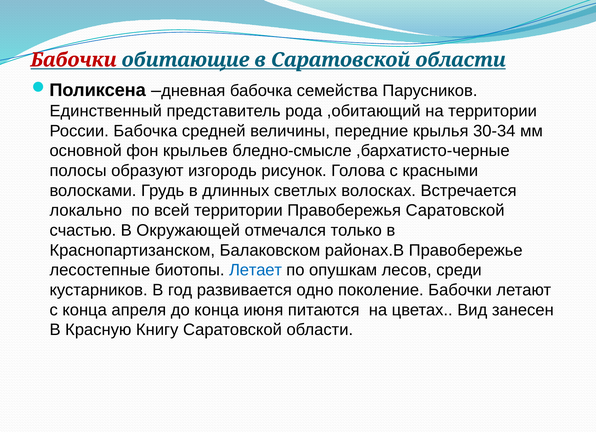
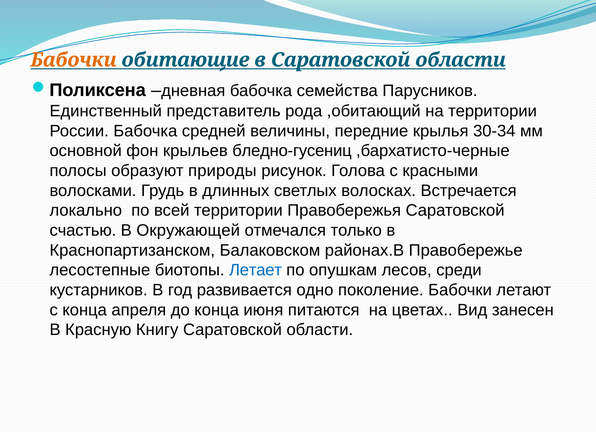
Бабочки at (74, 60) colour: red -> orange
бледно-смысле: бледно-смысле -> бледно-гусениц
изгородь: изгородь -> природы
